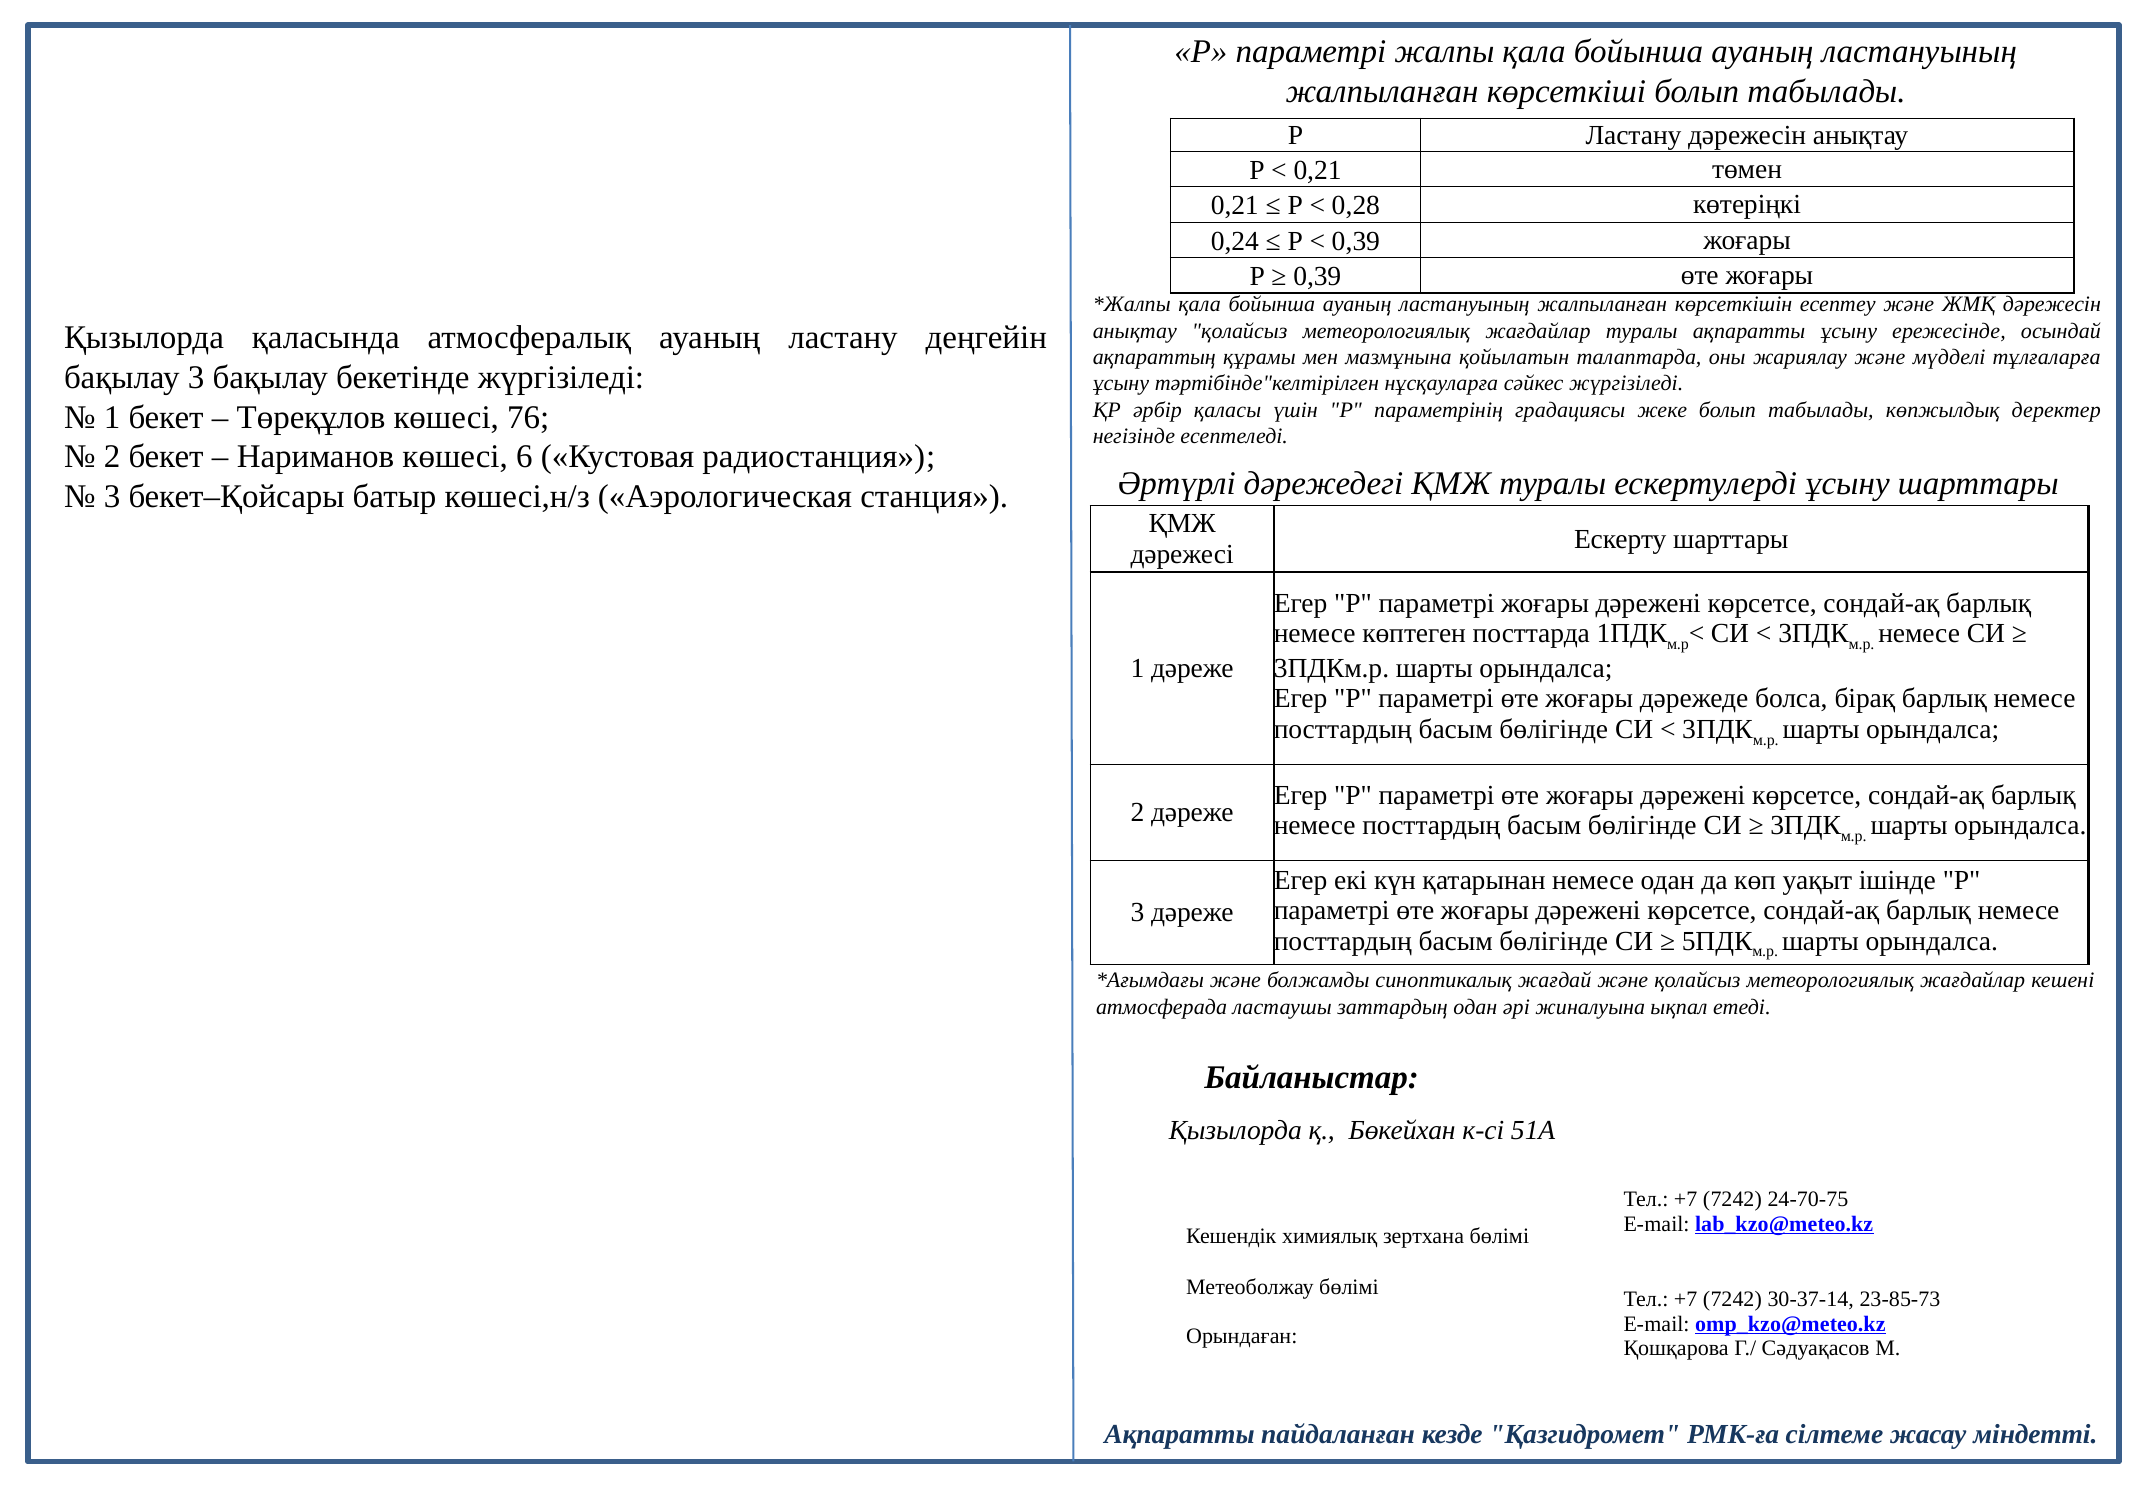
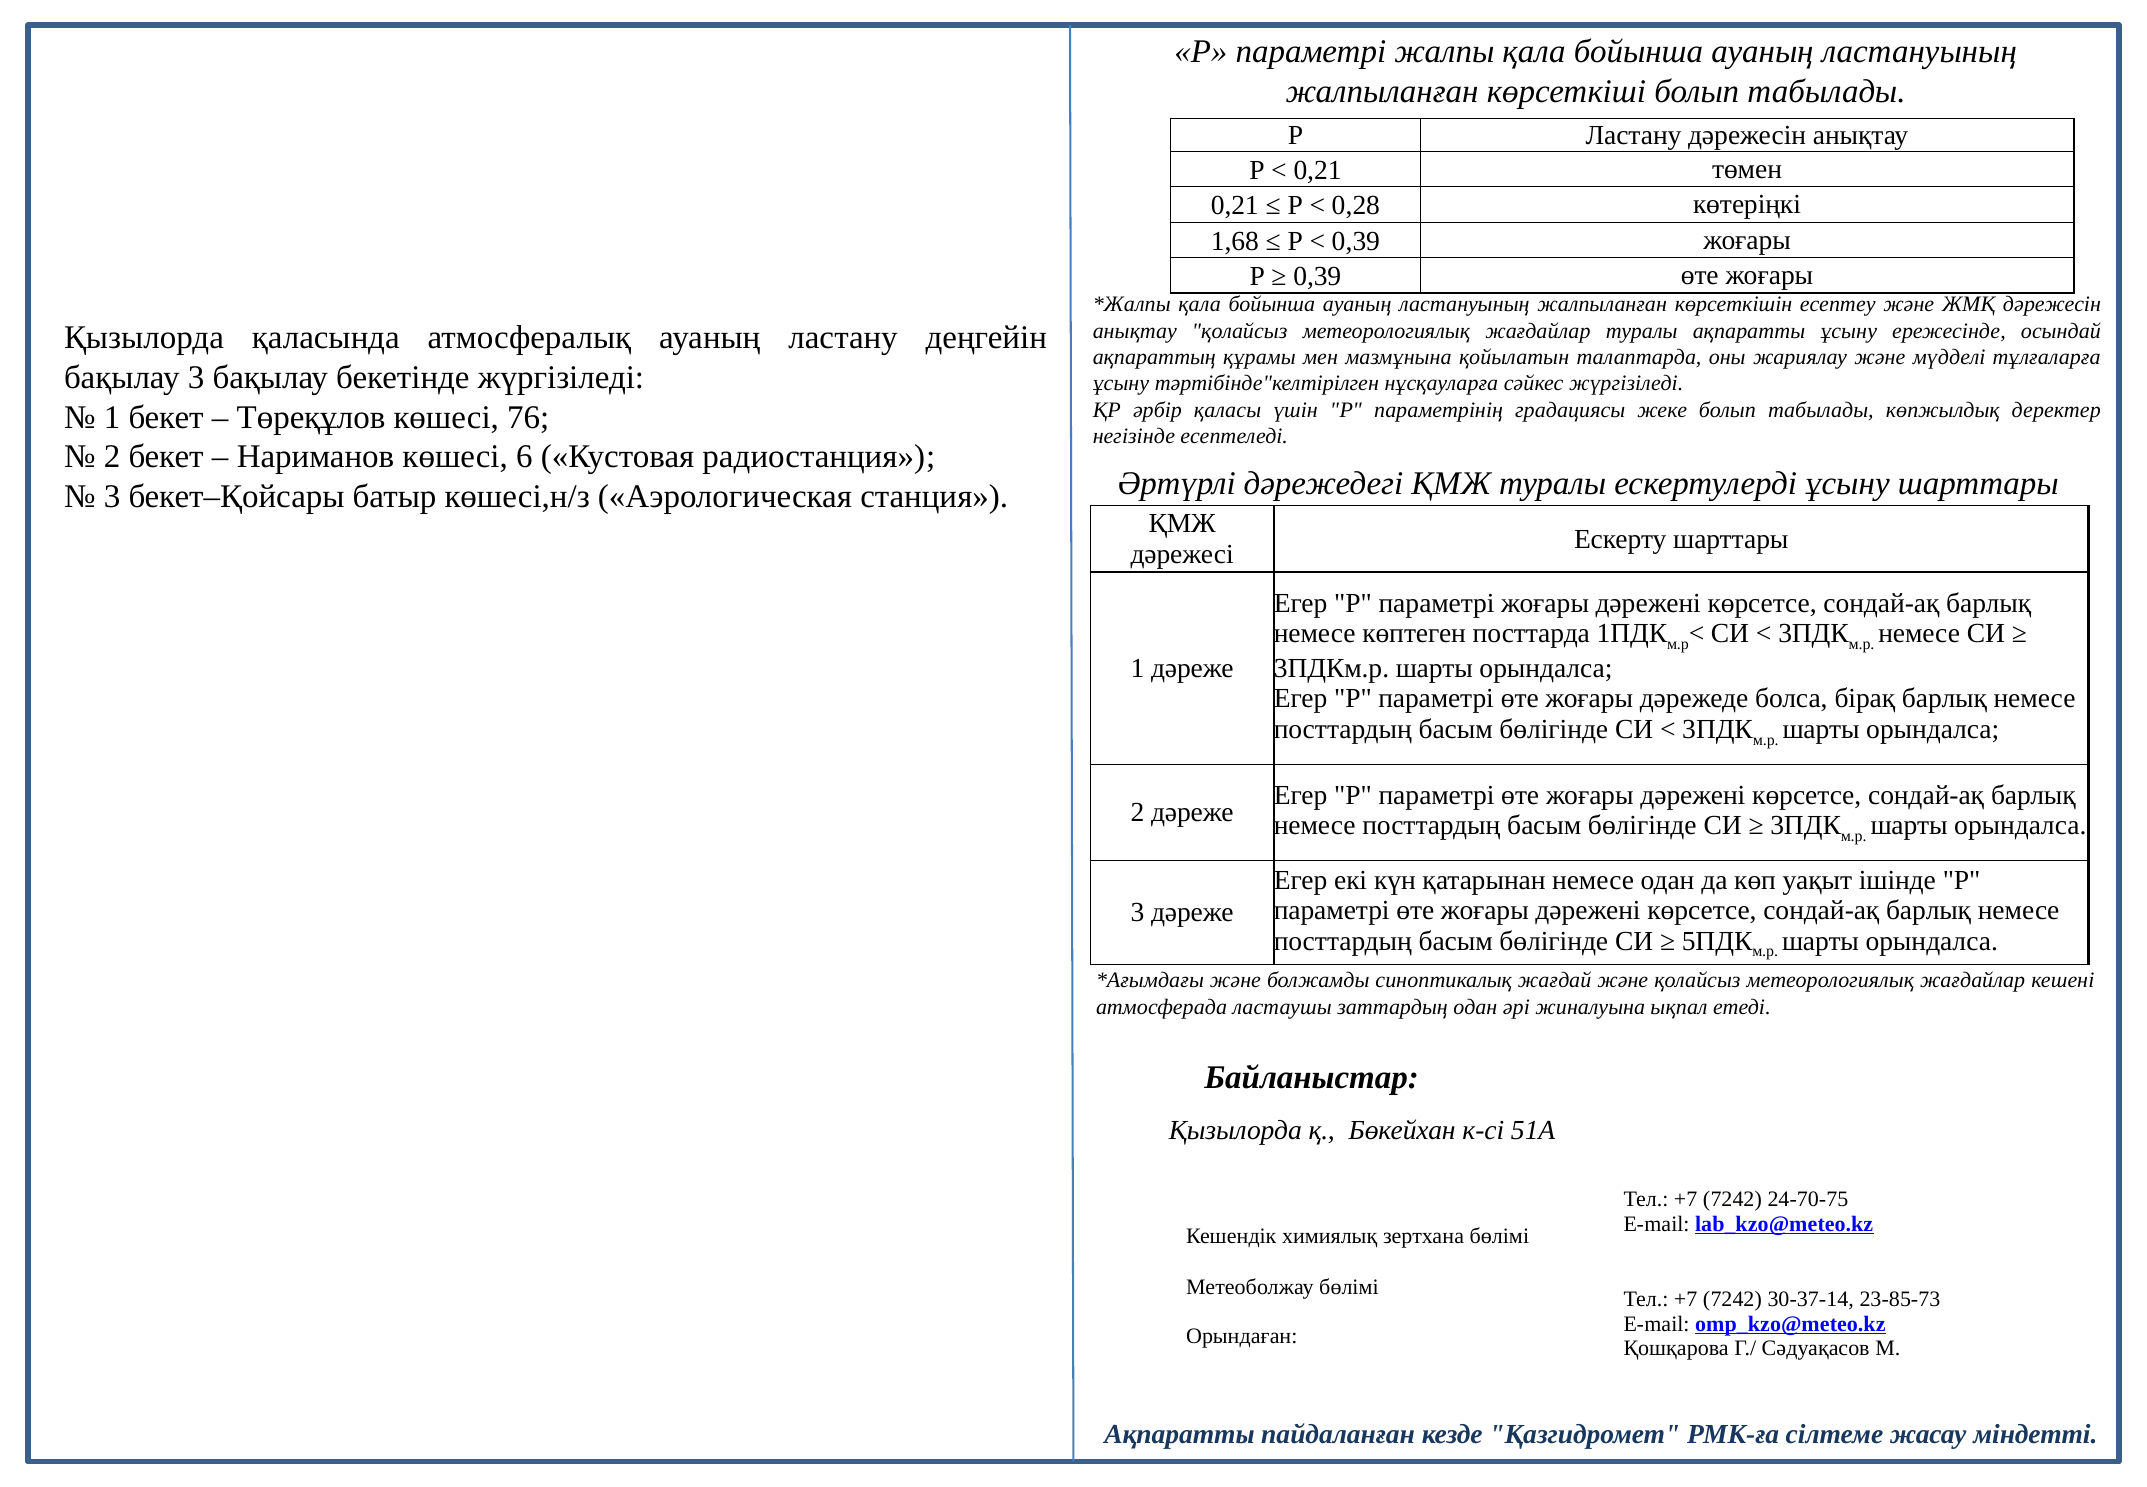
0,24: 0,24 -> 1,68
